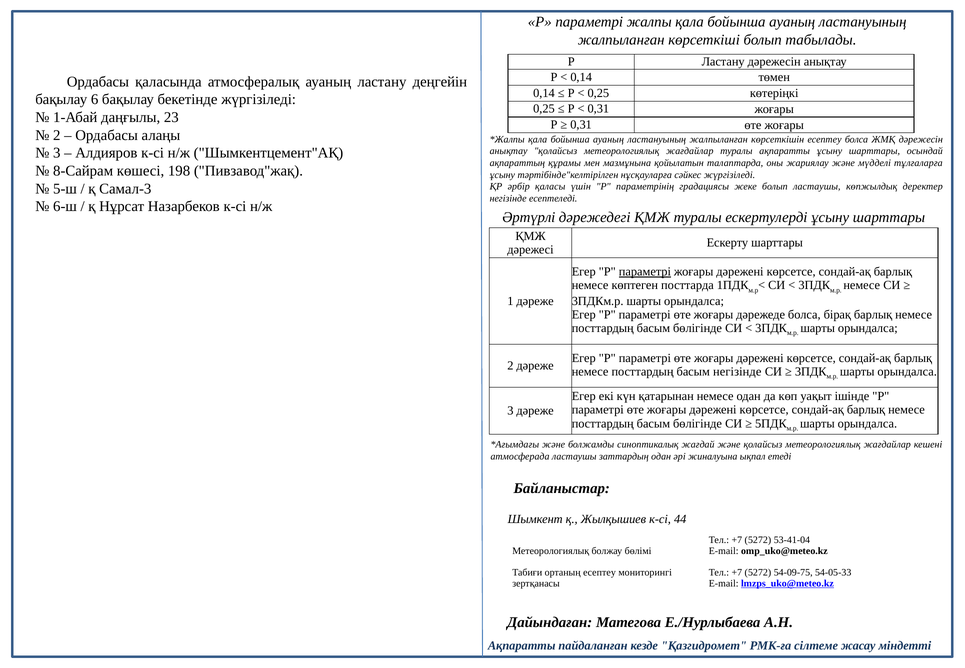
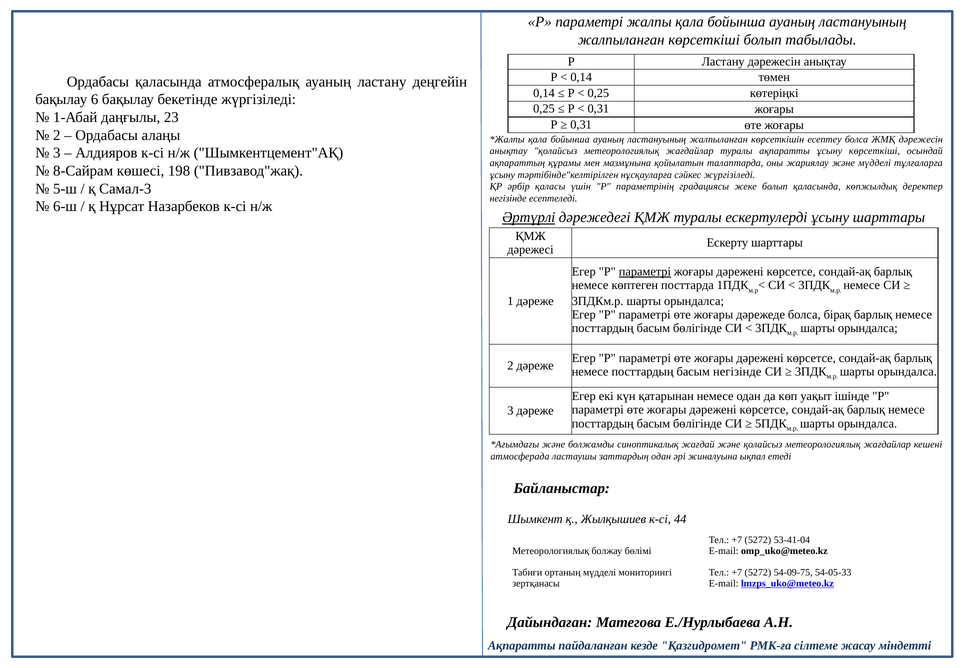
ақпаратты ұсыну шарттары: шарттары -> көрсеткіші
болып ластаушы: ластаушы -> қаласында
Әртүрлі underline: none -> present
ортаның есептеу: есептеу -> мүдделі
